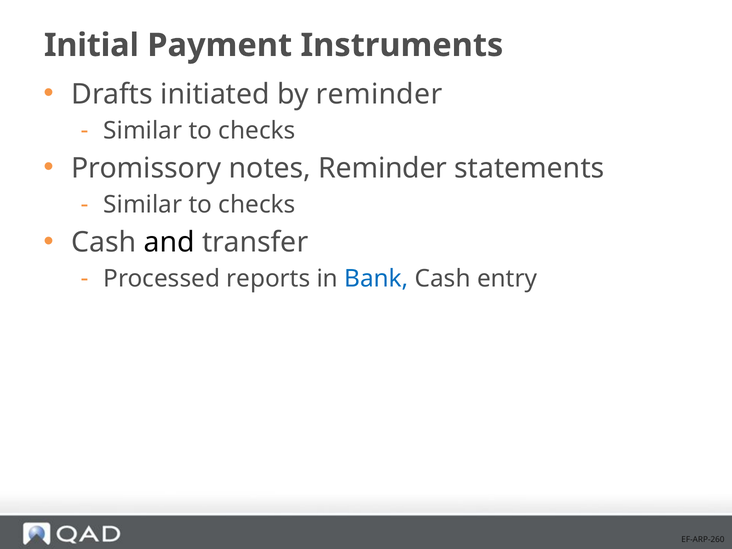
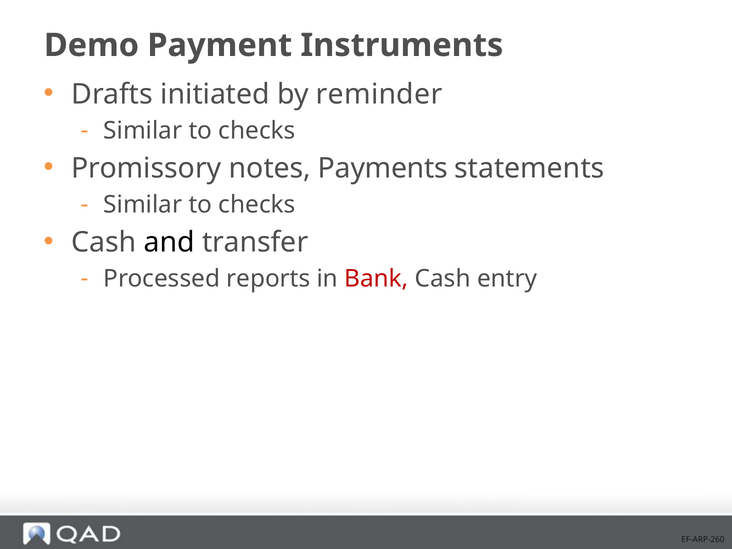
Initial: Initial -> Demo
notes Reminder: Reminder -> Payments
Bank colour: blue -> red
